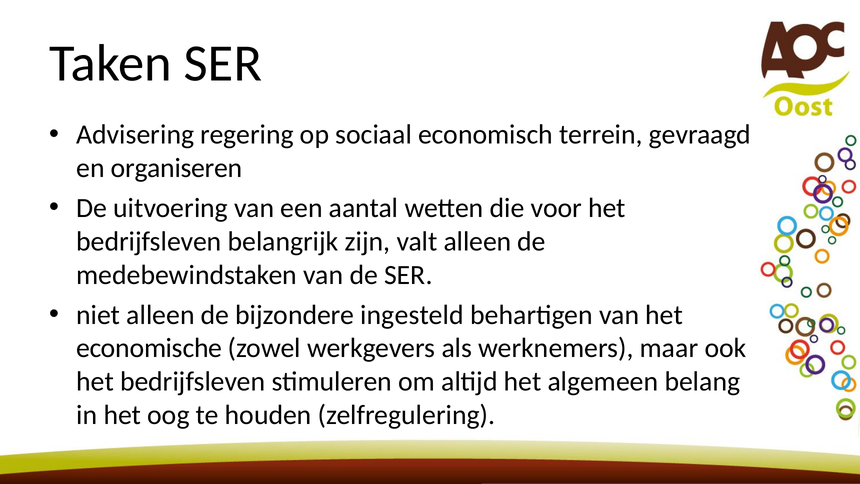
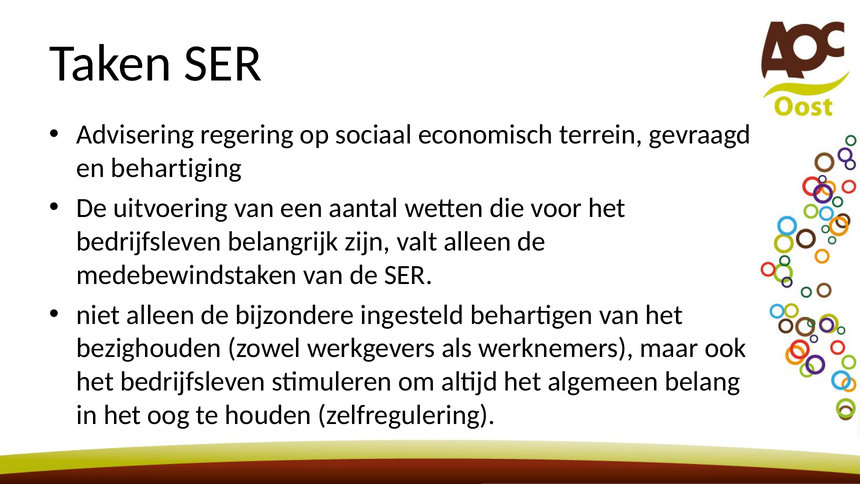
organiseren: organiseren -> behartiging
economische: economische -> bezighouden
